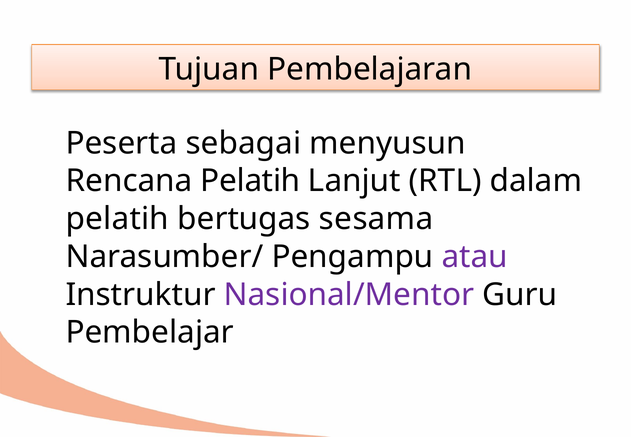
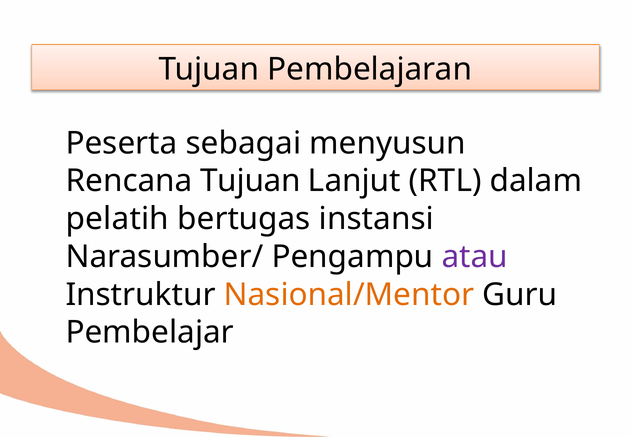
Rencana Pelatih: Pelatih -> Tujuan
sesama: sesama -> instansi
Nasional/Mentor colour: purple -> orange
